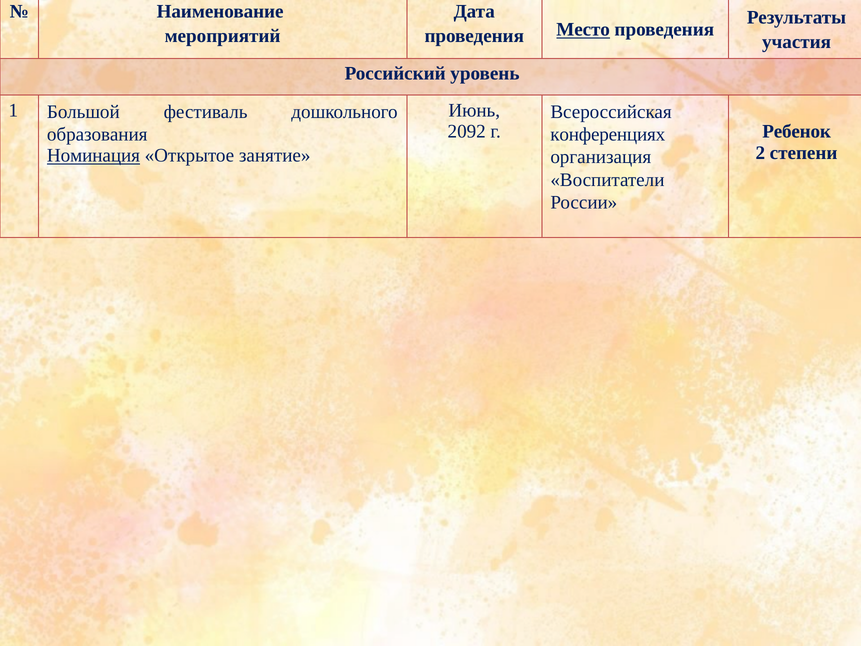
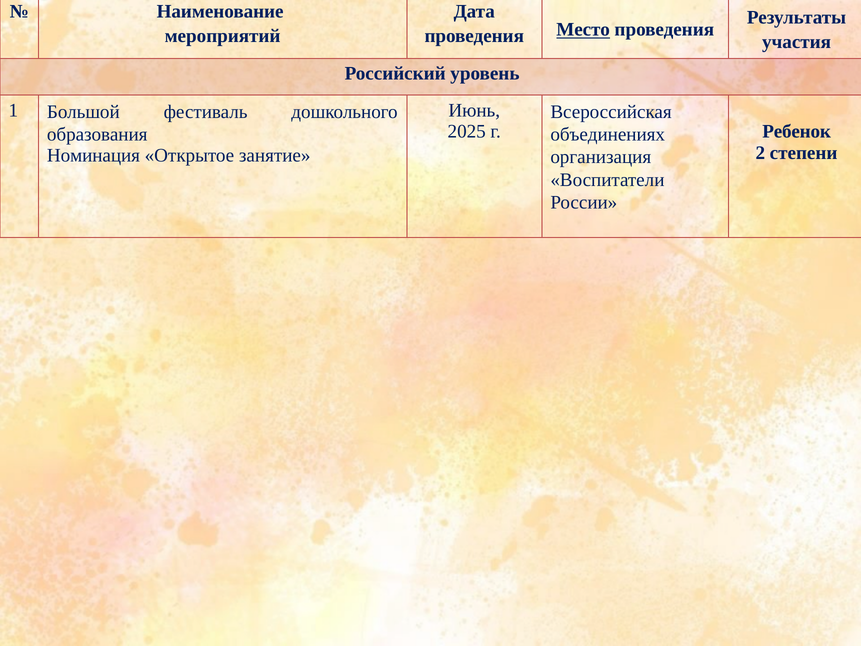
2092: 2092 -> 2025
конференциях: конференциях -> объединениях
Номинация underline: present -> none
